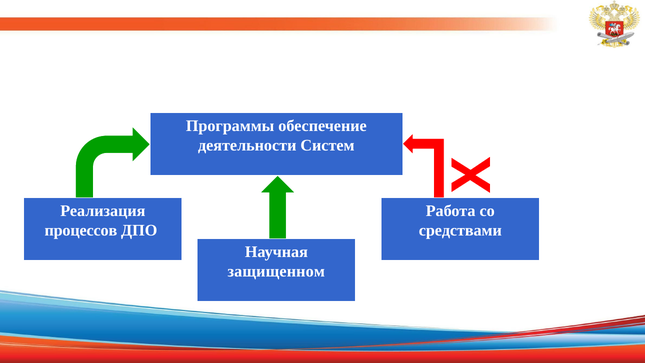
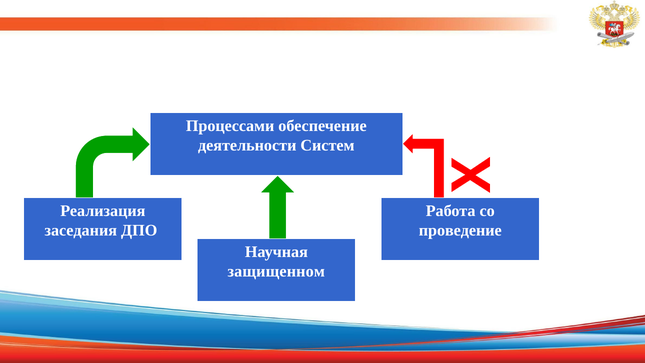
Программы: Программы -> Процессами
процессов: процессов -> заседания
средствами: средствами -> проведение
